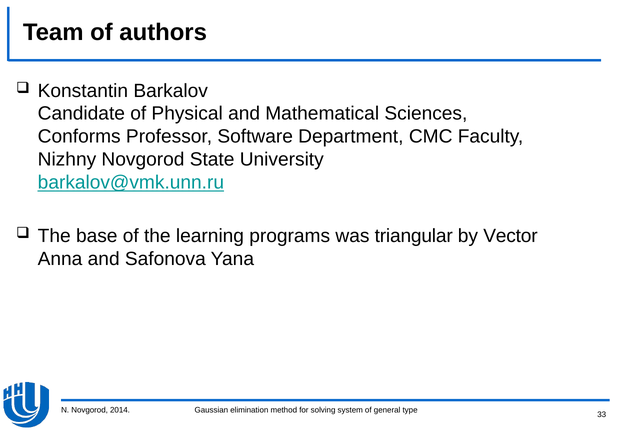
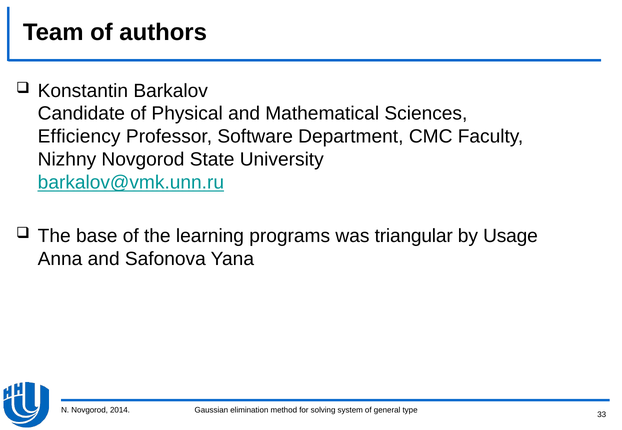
Conforms: Conforms -> Efficiency
Vector: Vector -> Usage
